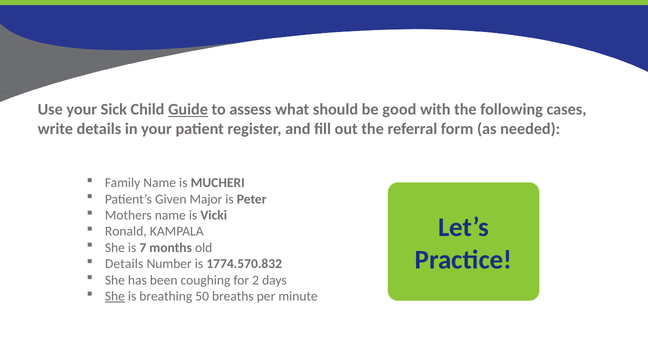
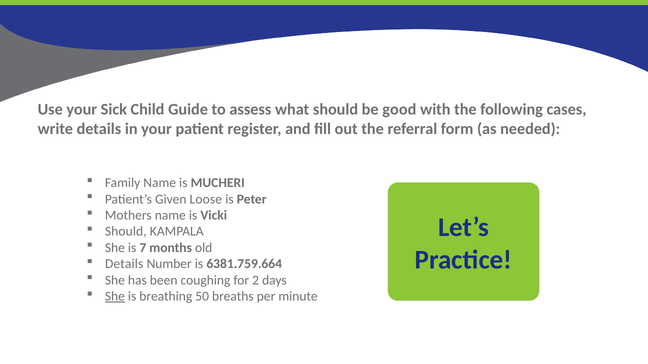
Guide underline: present -> none
Major: Major -> Loose
Ronald at (126, 232): Ronald -> Should
1774.570.832: 1774.570.832 -> 6381.759.664
